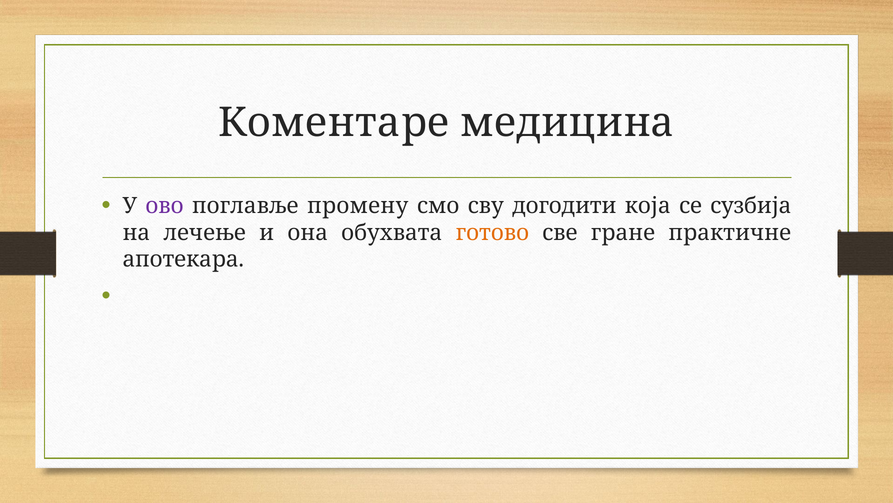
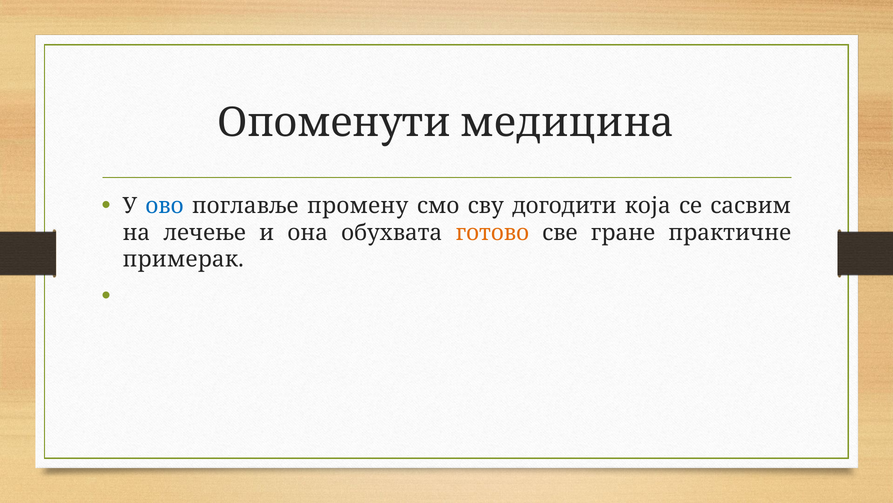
Коментаре: Коментаре -> Опоменути
ово colour: purple -> blue
сузбија: сузбија -> сасвим
апотекара: апотекара -> примерак
